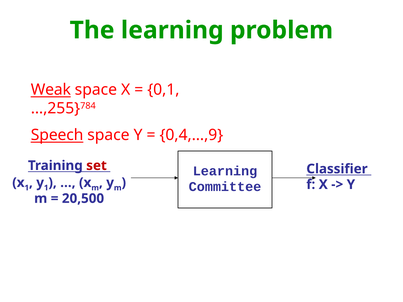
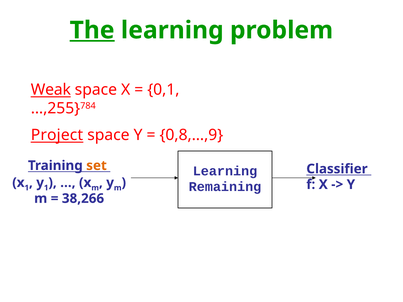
The underline: none -> present
Speech: Speech -> Project
0,4,…,9: 0,4,…,9 -> 0,8,…,9
set colour: red -> orange
Committee: Committee -> Remaining
20,500: 20,500 -> 38,266
